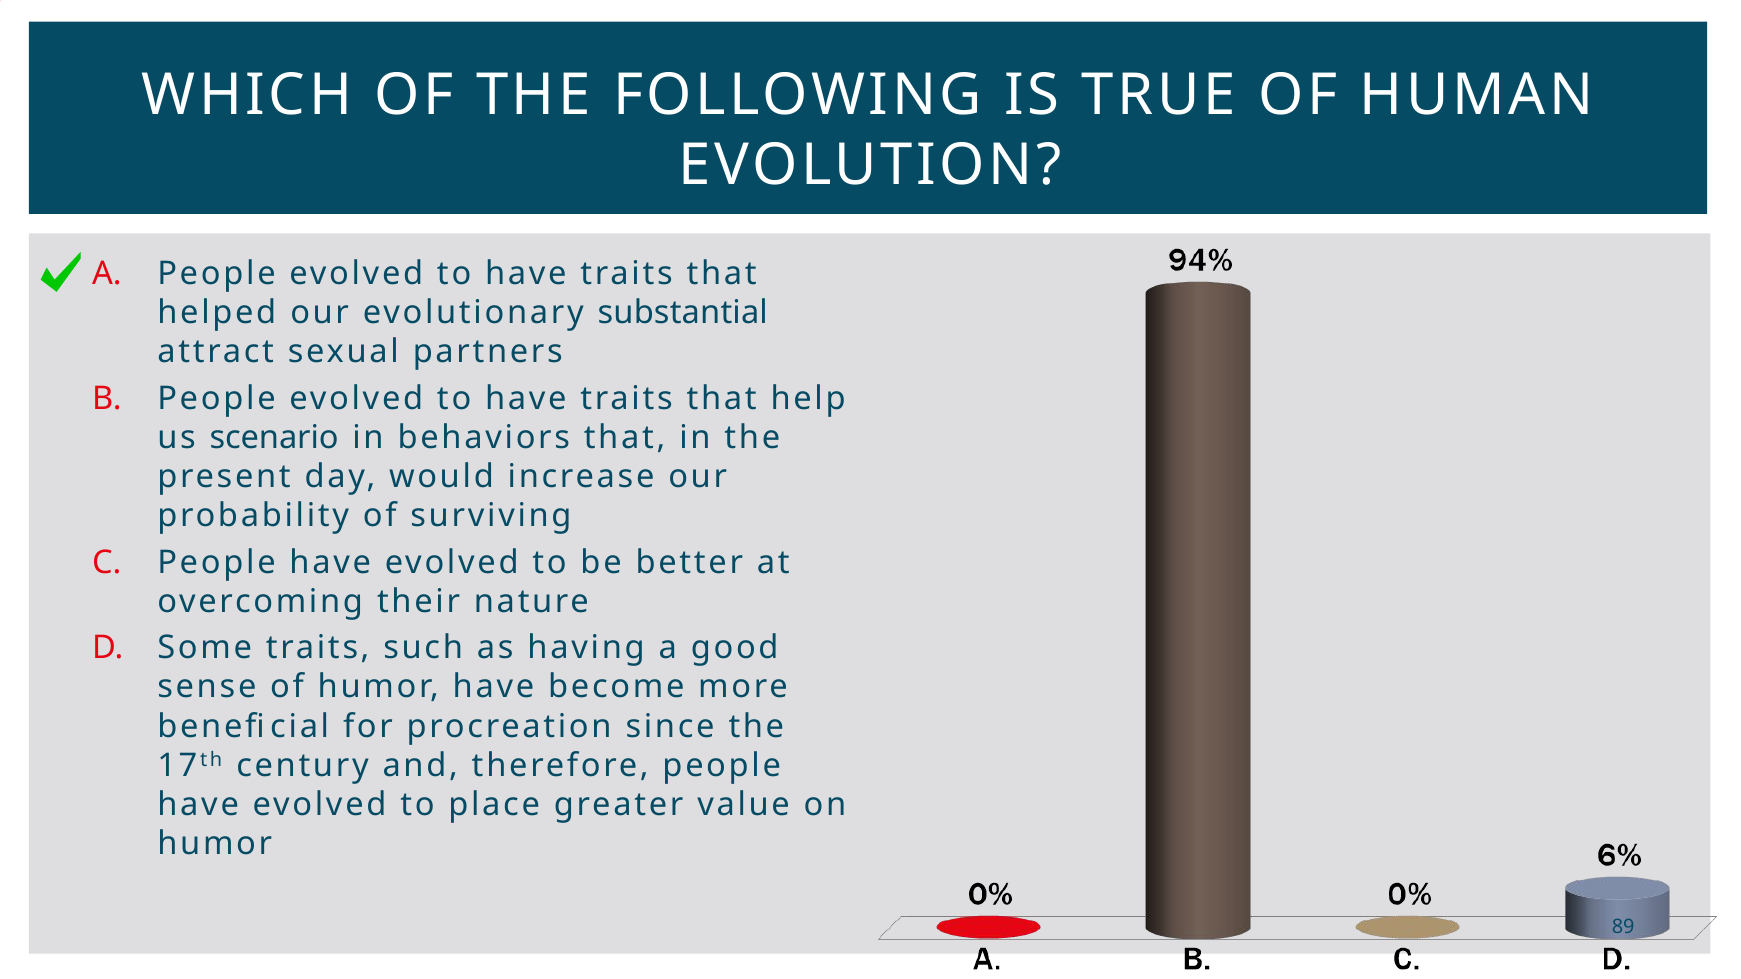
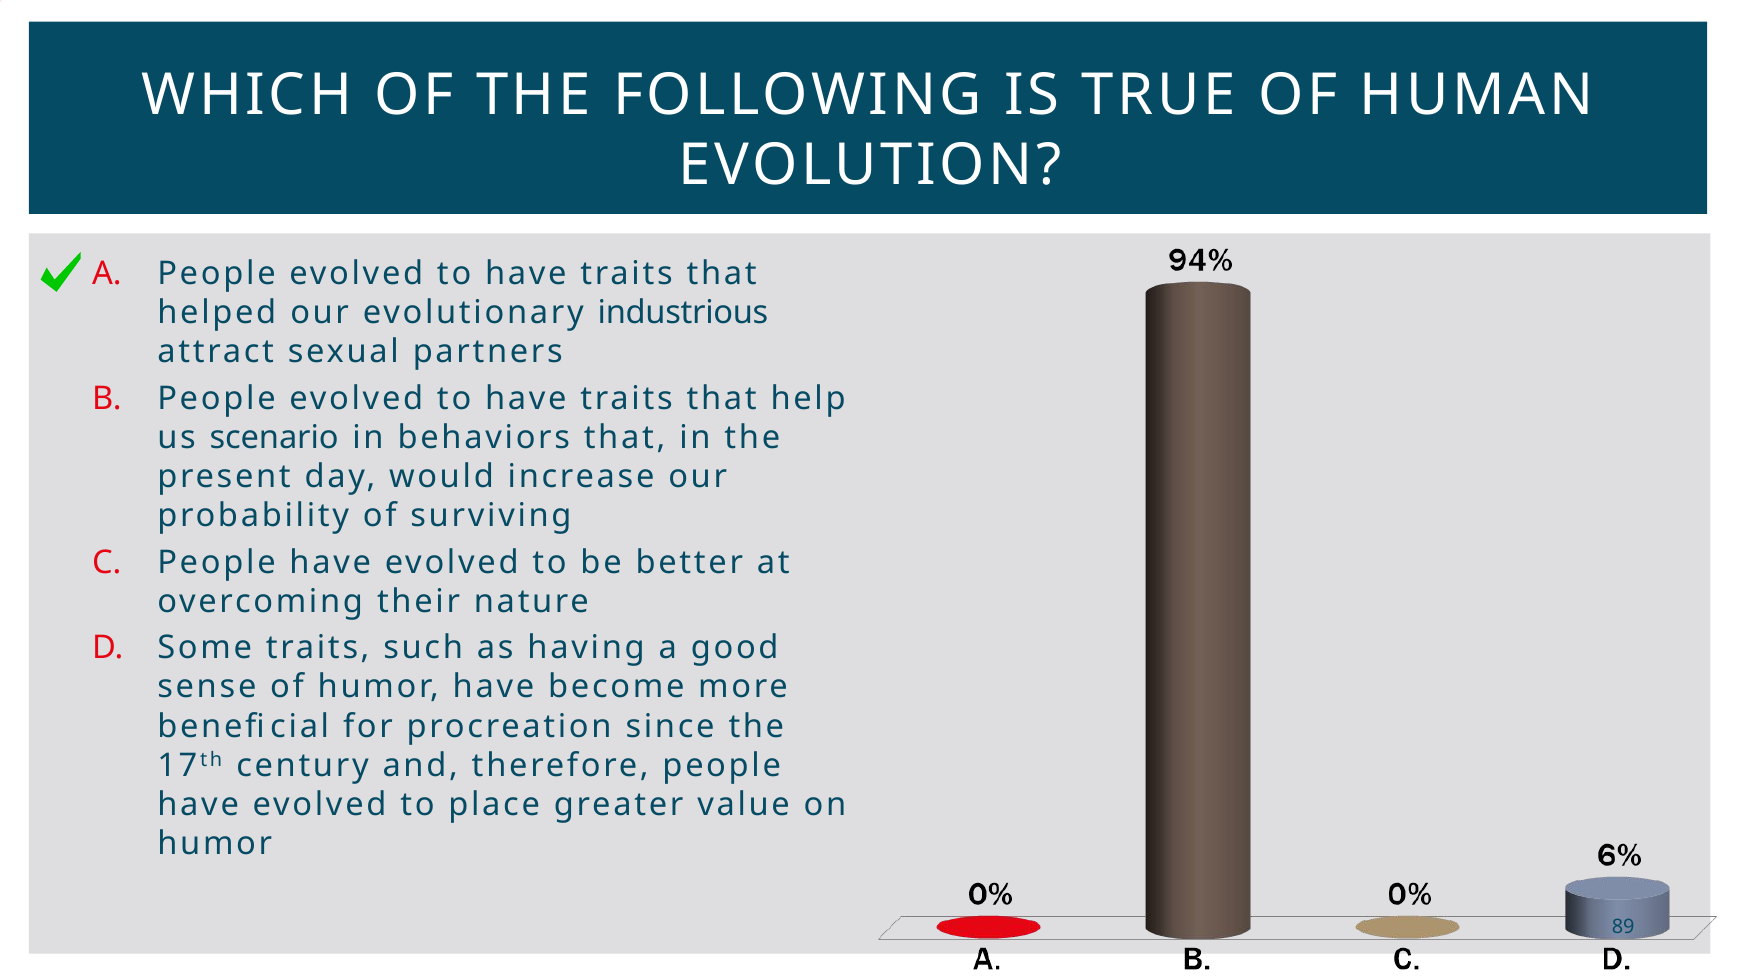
substantial: substantial -> industrious
